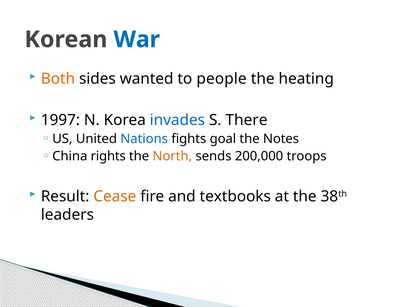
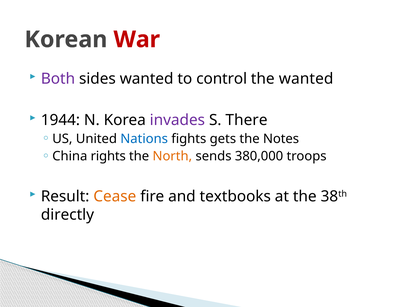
War colour: blue -> red
Both colour: orange -> purple
people: people -> control
the heating: heating -> wanted
1997: 1997 -> 1944
invades colour: blue -> purple
goal: goal -> gets
200,000: 200,000 -> 380,000
leaders: leaders -> directly
